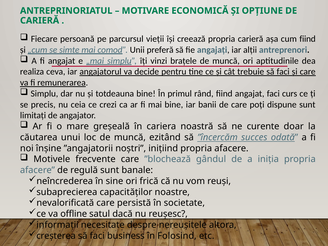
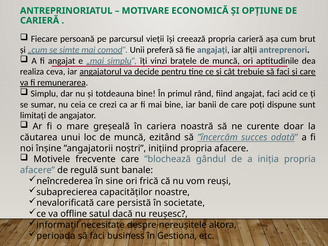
cum fiind: fiind -> brut
curs: curs -> acid
precis: precis -> sumar
creșterea: creșterea -> perioada
Folosind: Folosind -> Gestiona
